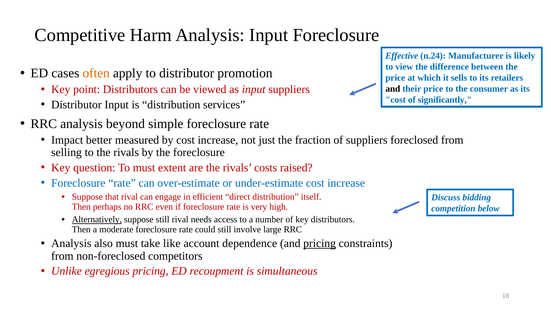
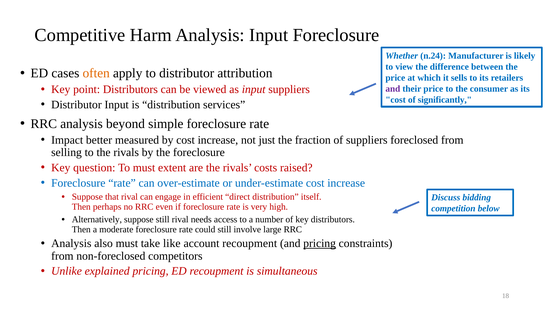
Effective: Effective -> Whether
promotion: promotion -> attribution
and at (393, 89) colour: black -> purple
Alternatively underline: present -> none
account dependence: dependence -> recoupment
egregious: egregious -> explained
